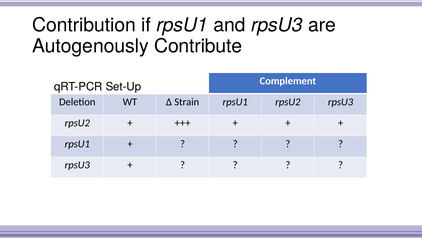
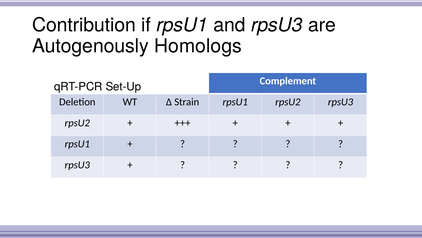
Contribute: Contribute -> Homologs
